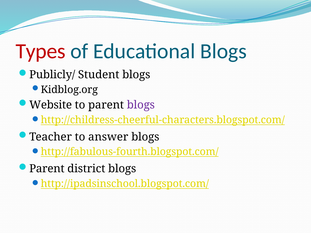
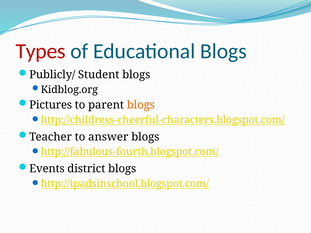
Website: Website -> Pictures
blogs at (141, 105) colour: purple -> orange
Parent at (47, 169): Parent -> Events
